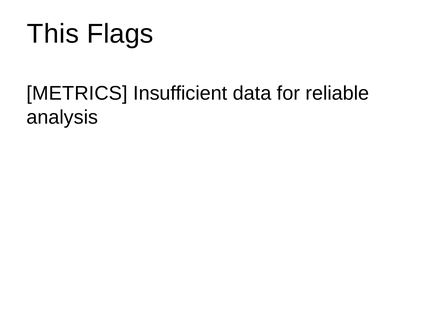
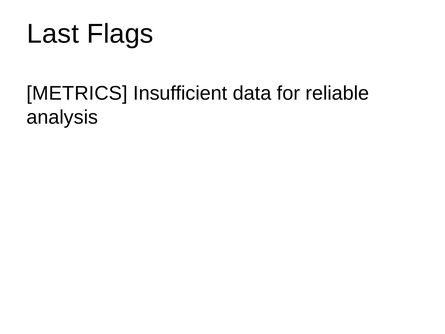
This: This -> Last
